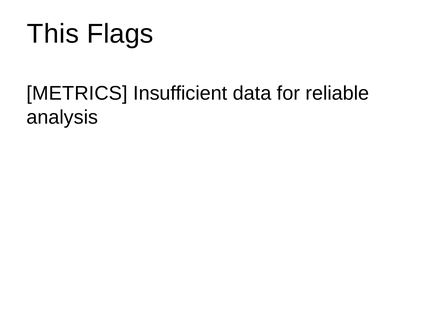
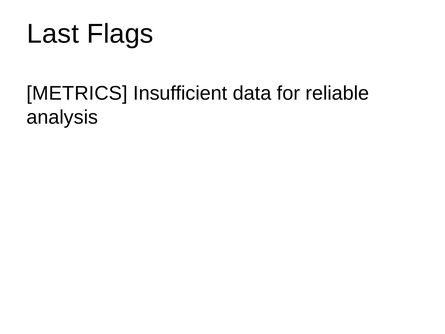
This: This -> Last
